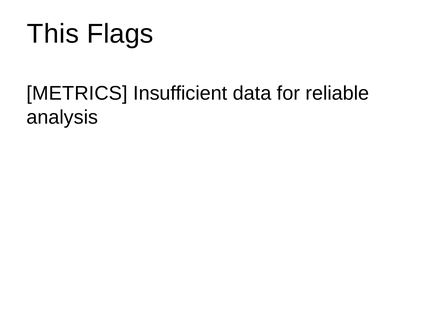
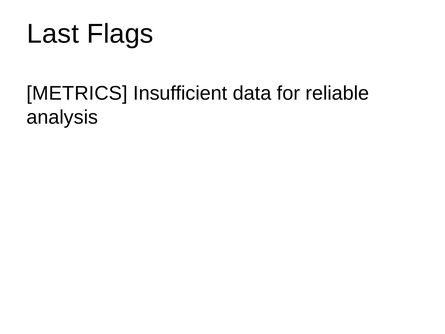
This: This -> Last
